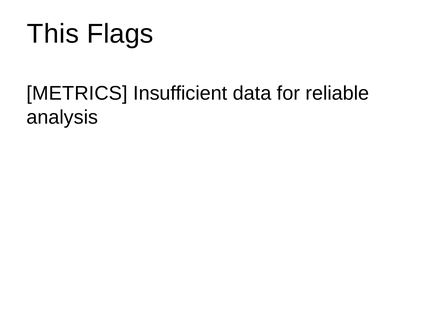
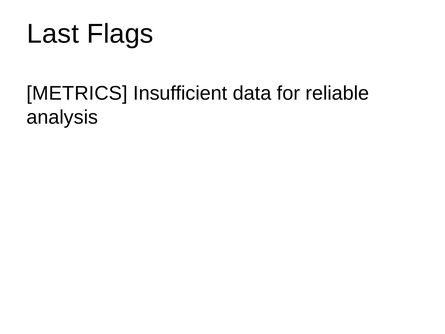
This: This -> Last
